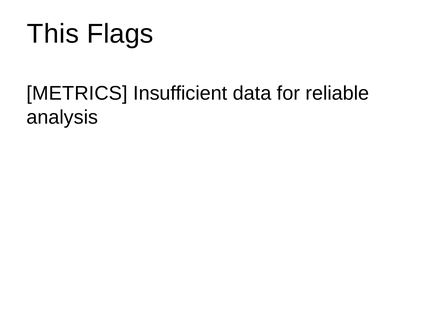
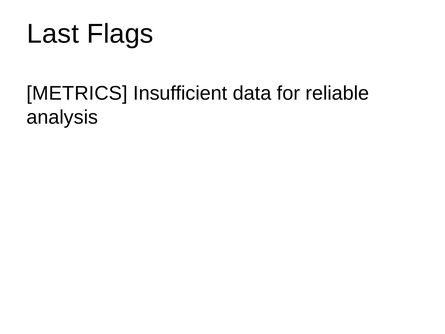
This: This -> Last
